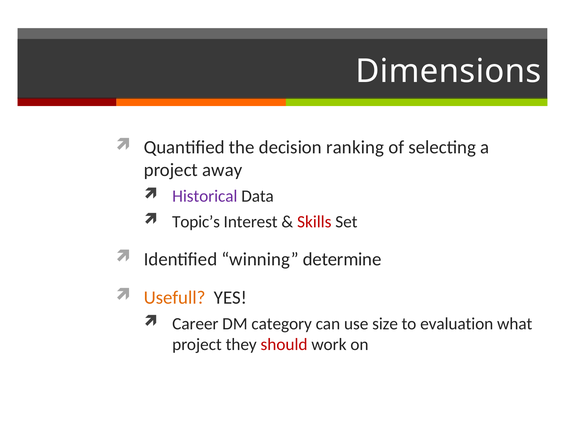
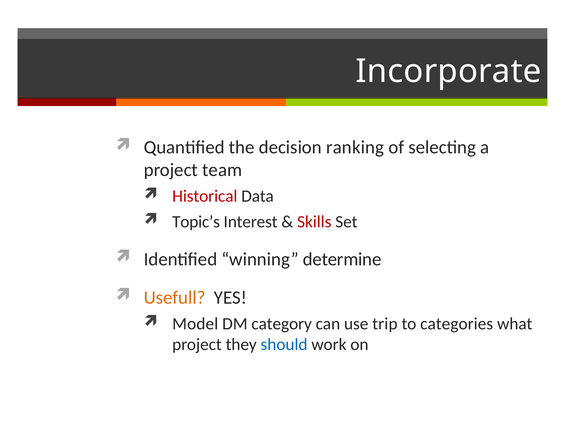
Dimensions: Dimensions -> Incorporate
away: away -> team
Historical colour: purple -> red
Career: Career -> Model
size: size -> trip
evaluation: evaluation -> categories
should colour: red -> blue
